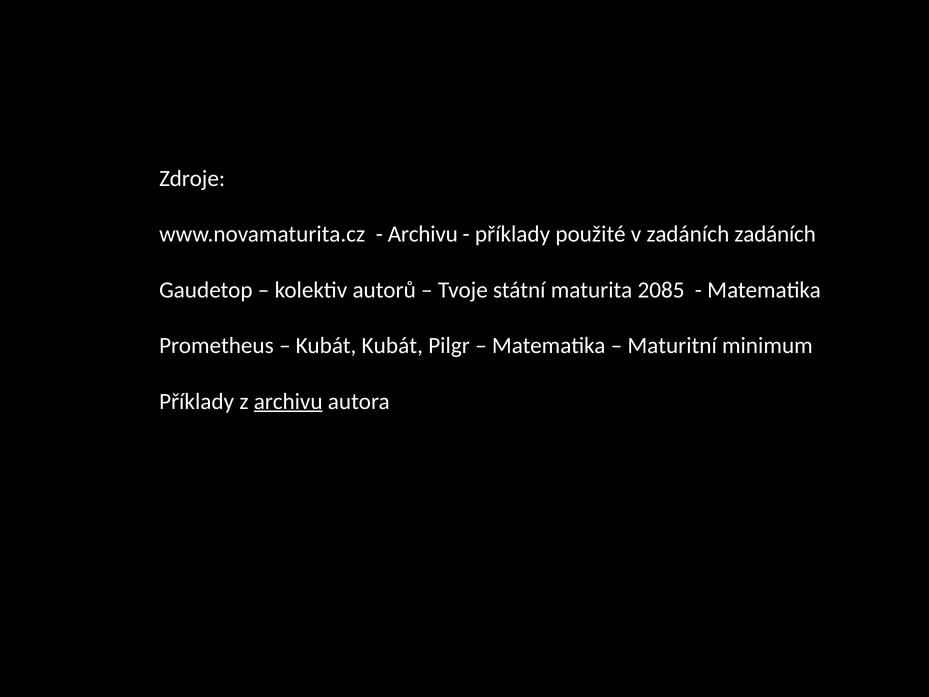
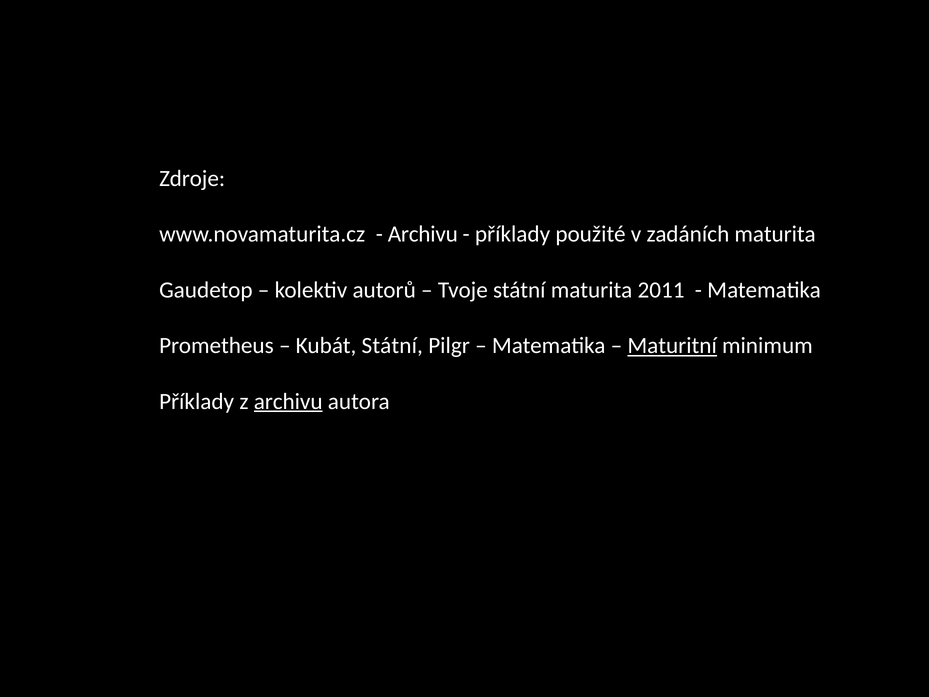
zadáních zadáních: zadáních -> maturita
2085: 2085 -> 2011
Kubát Kubát: Kubát -> Státní
Maturitní underline: none -> present
